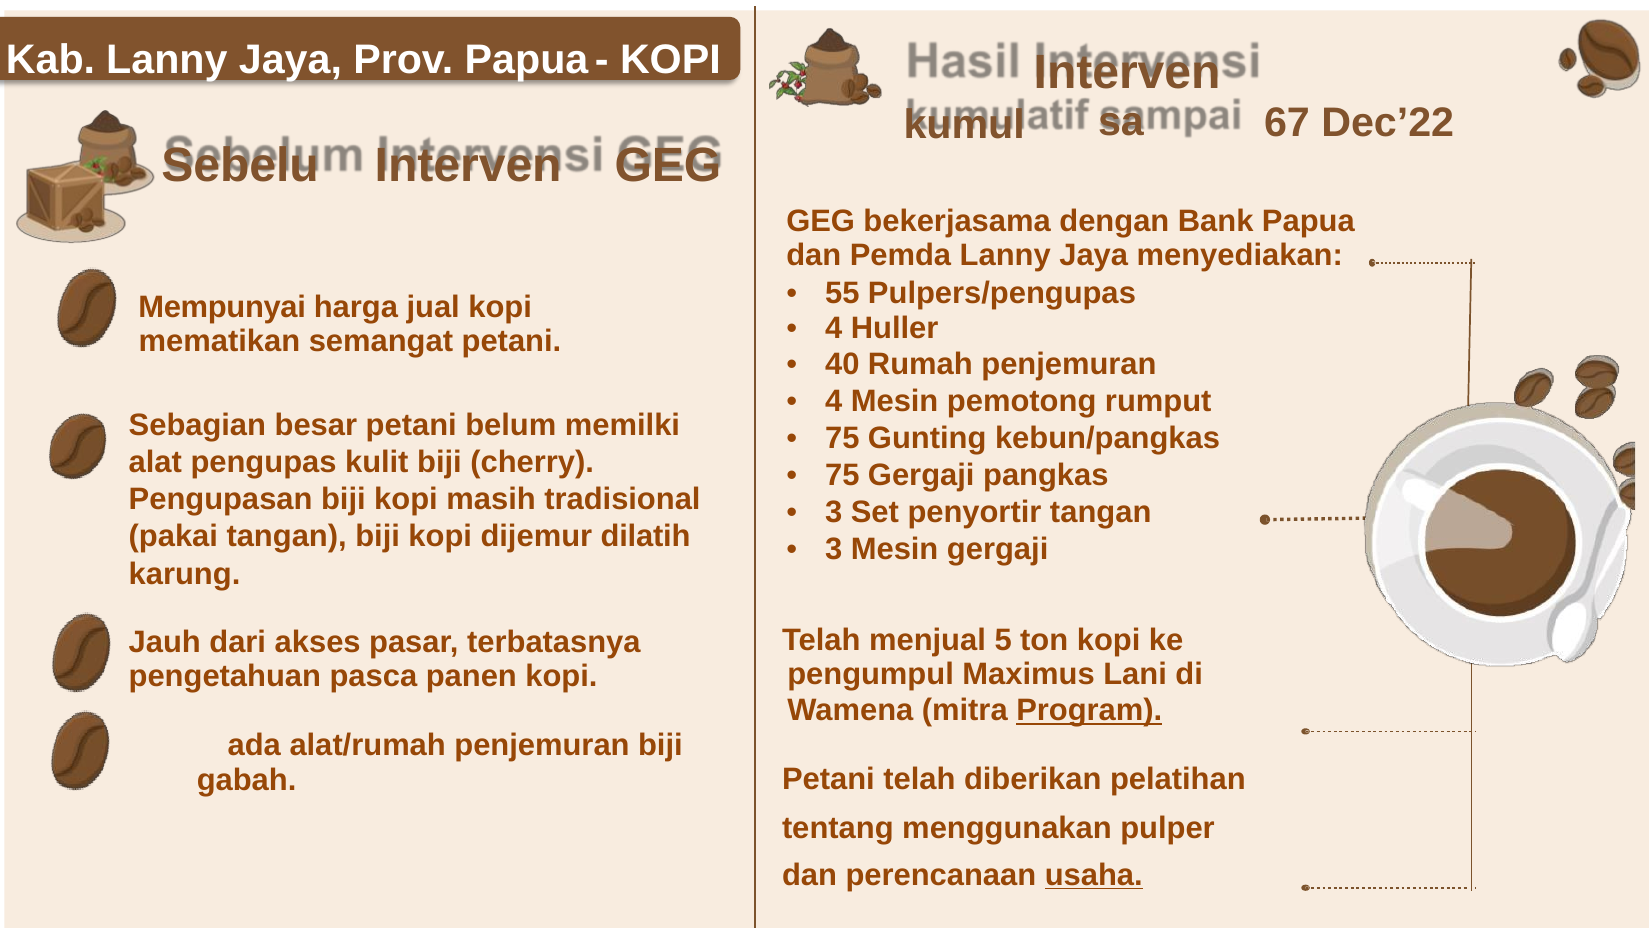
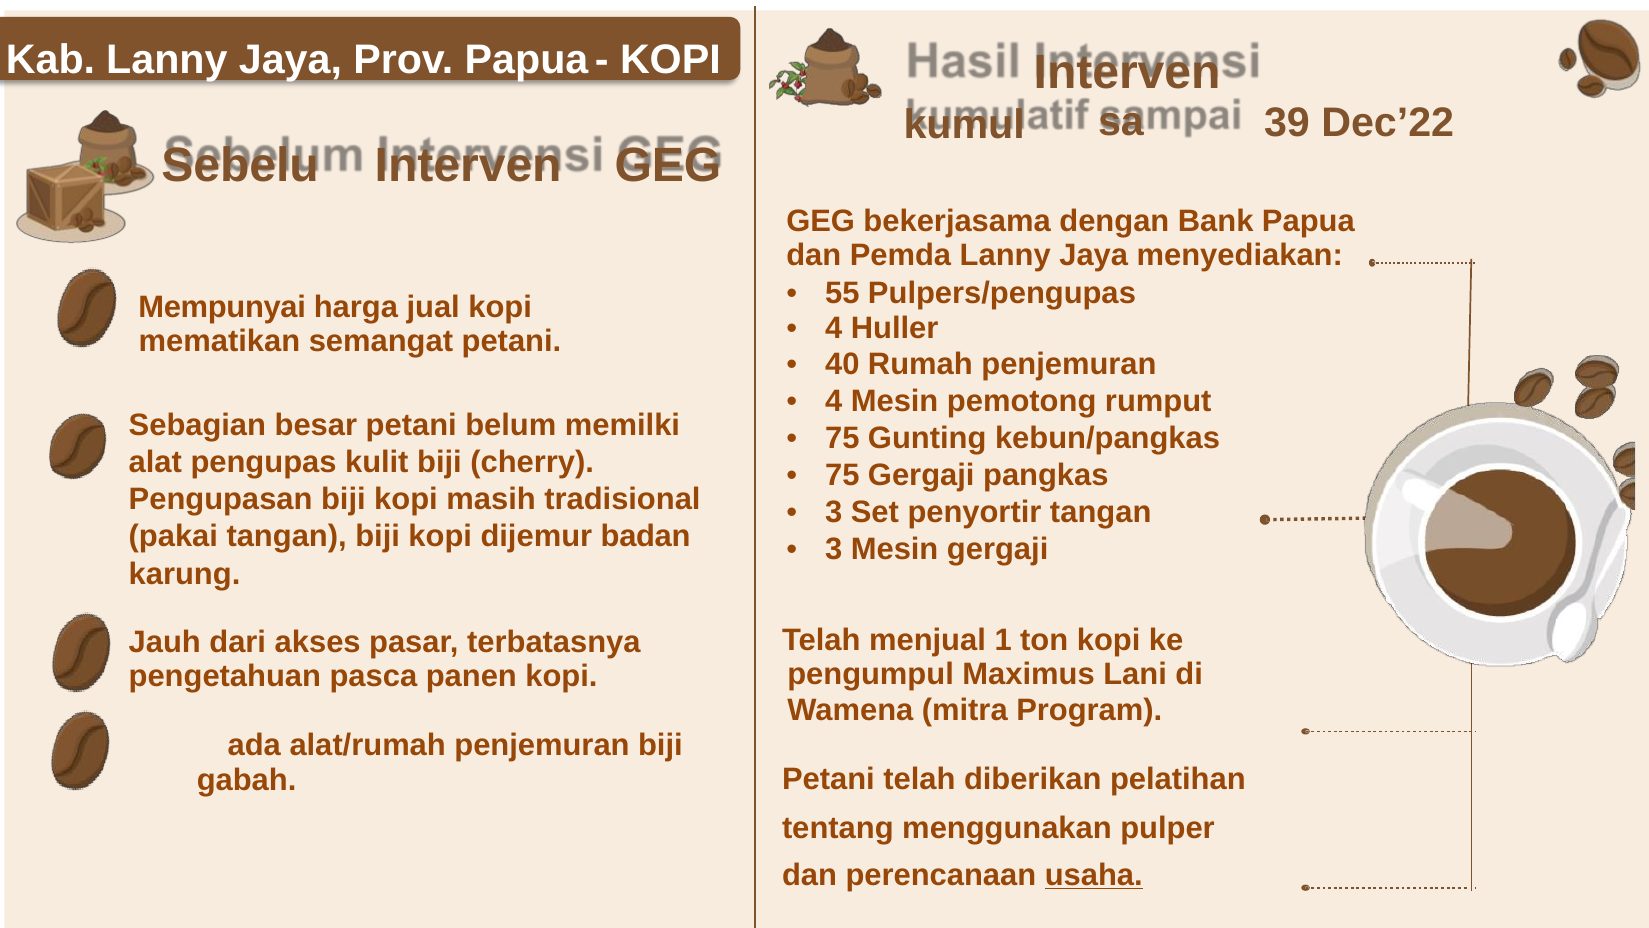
67: 67 -> 39
dilatih: dilatih -> badan
5: 5 -> 1
Program underline: present -> none
